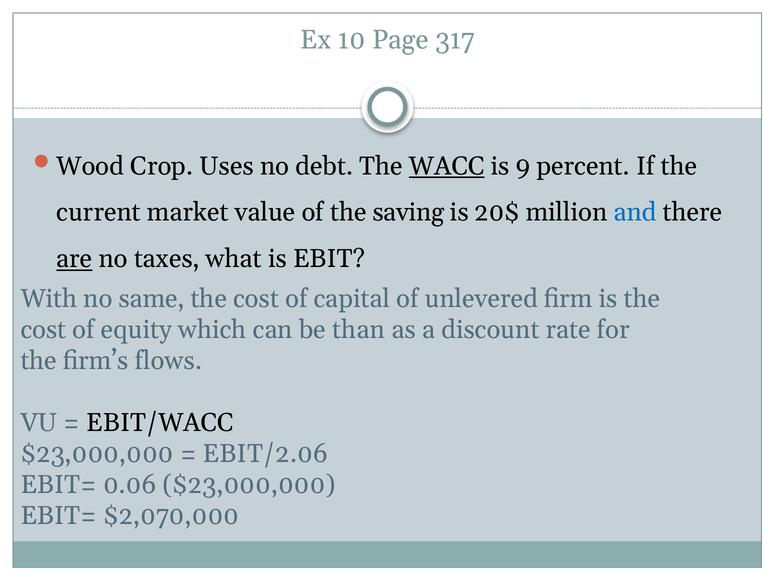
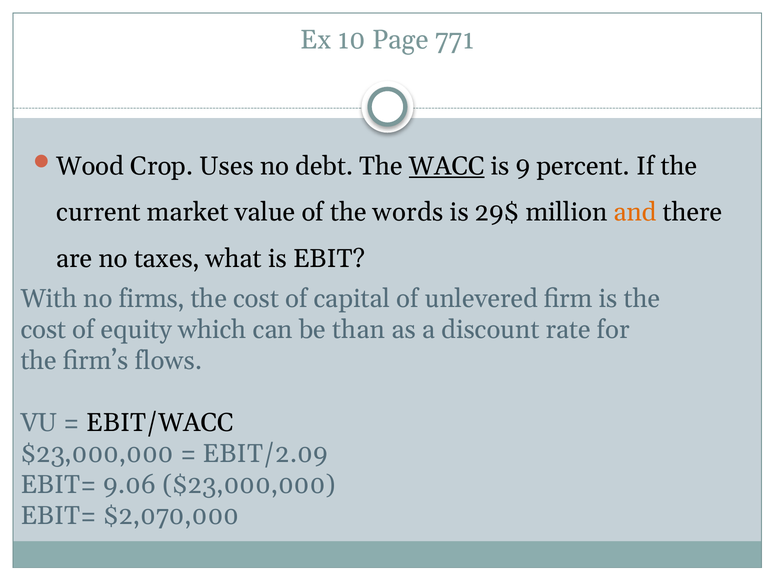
317: 317 -> 771
saving: saving -> words
20$: 20$ -> 29$
and colour: blue -> orange
are underline: present -> none
same: same -> firms
EBIT/2.06: EBIT/2.06 -> EBIT/2.09
0.06: 0.06 -> 9.06
